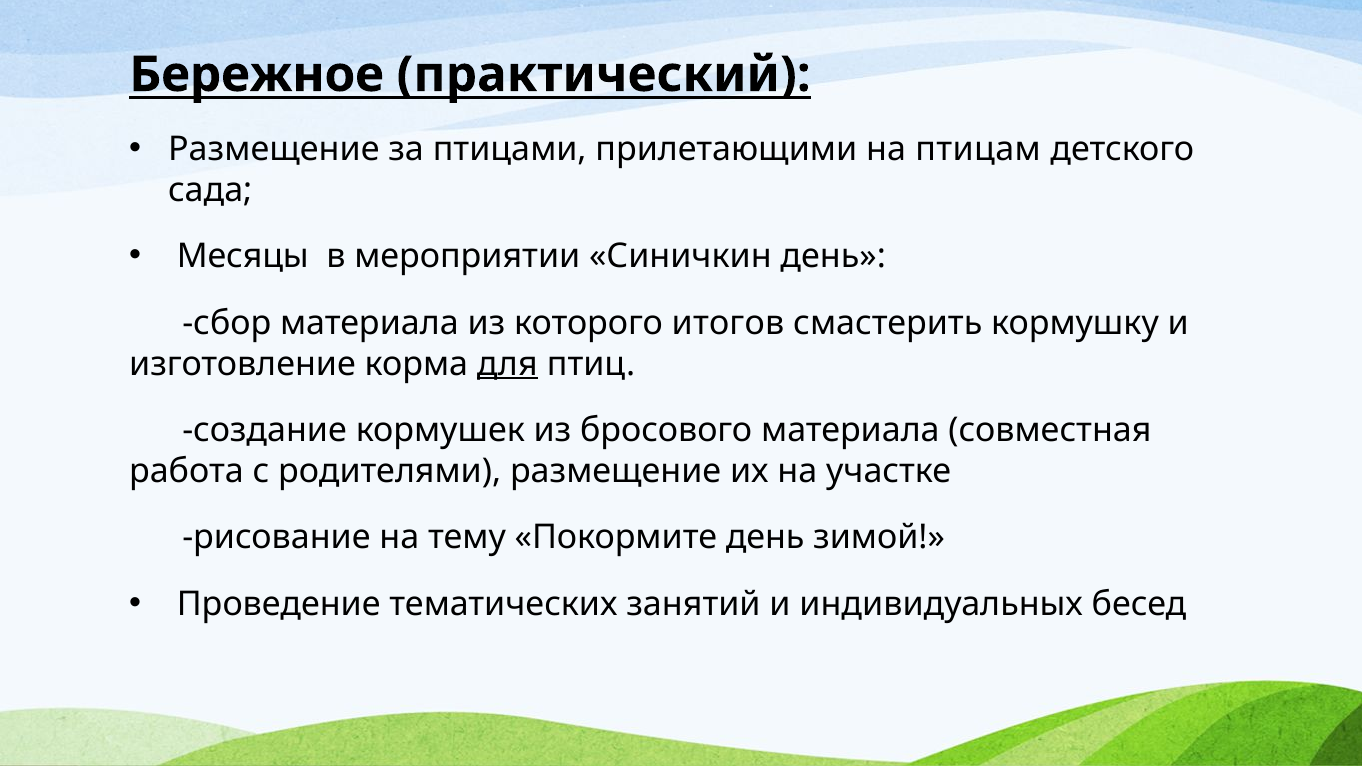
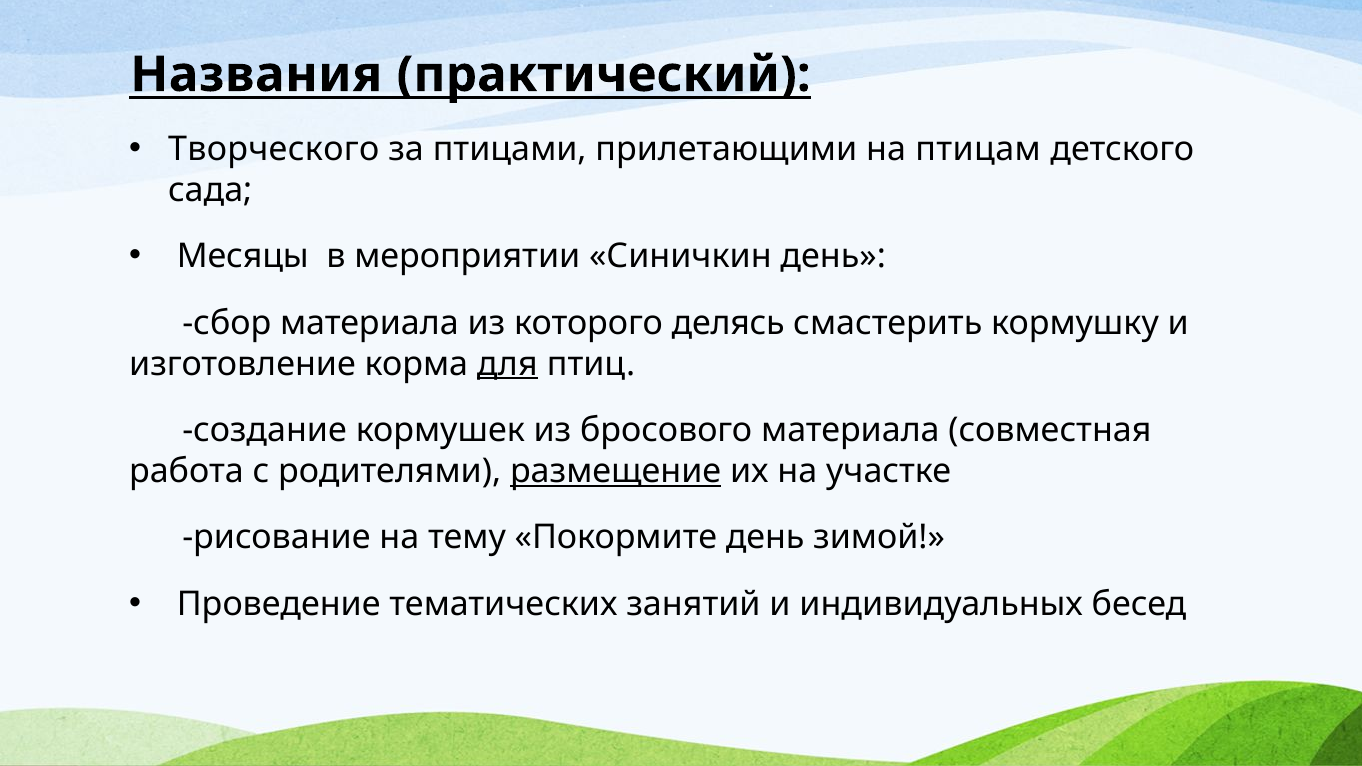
Бережное: Бережное -> Названия
Размещение at (274, 149): Размещение -> Творческого
итогов: итогов -> делясь
размещение at (616, 471) underline: none -> present
